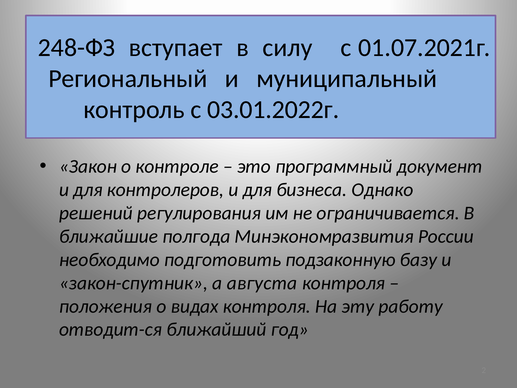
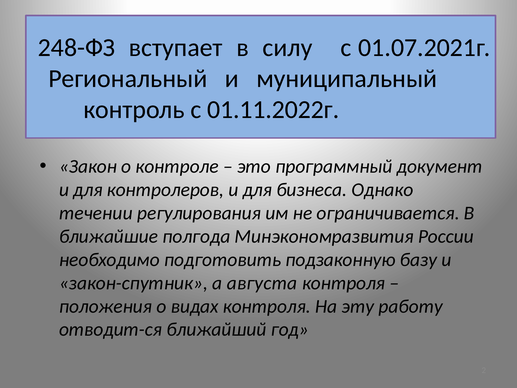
03.01.2022г: 03.01.2022г -> 01.11.2022г
решений: решений -> течении
